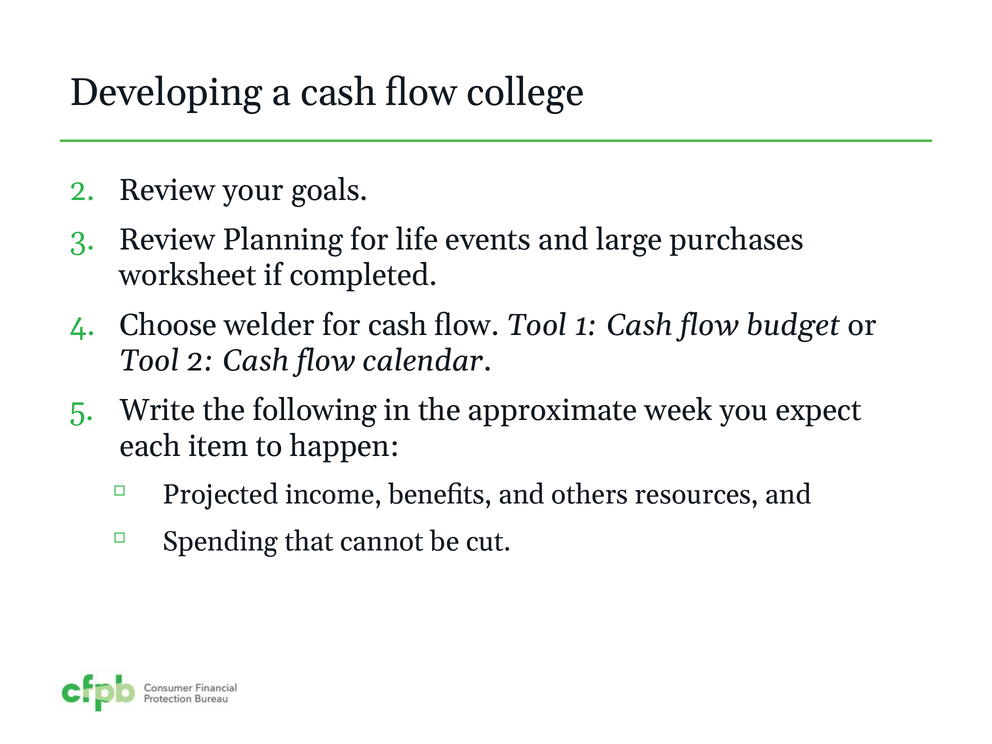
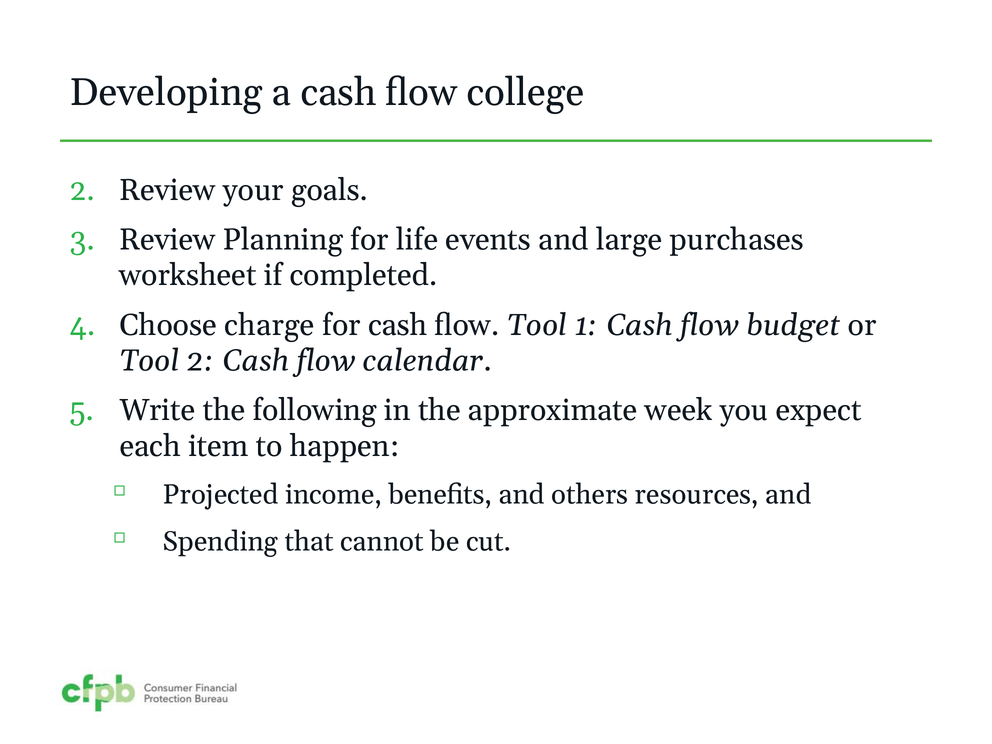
welder: welder -> charge
